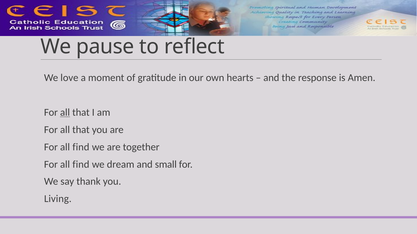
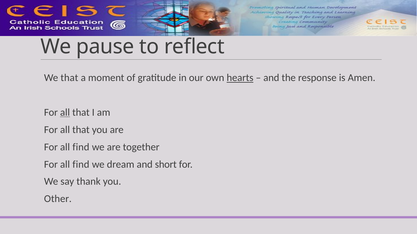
We love: love -> that
hearts underline: none -> present
small: small -> short
Living: Living -> Other
